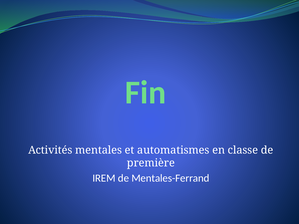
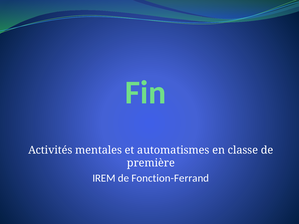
Mentales-Ferrand: Mentales-Ferrand -> Fonction-Ferrand
